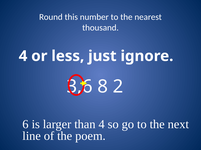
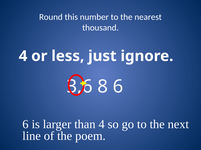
8 2: 2 -> 6
